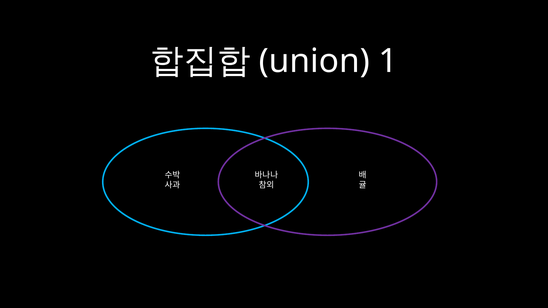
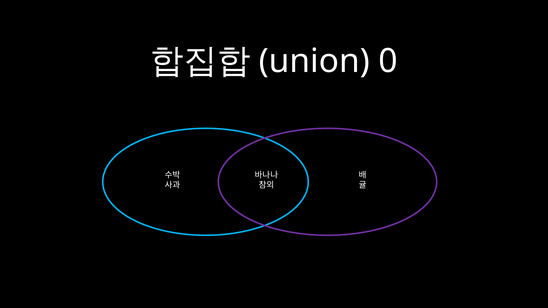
1: 1 -> 0
